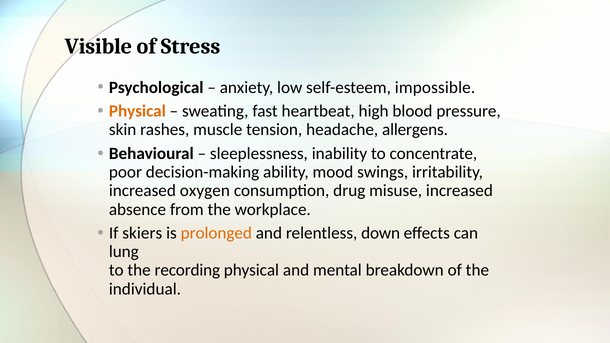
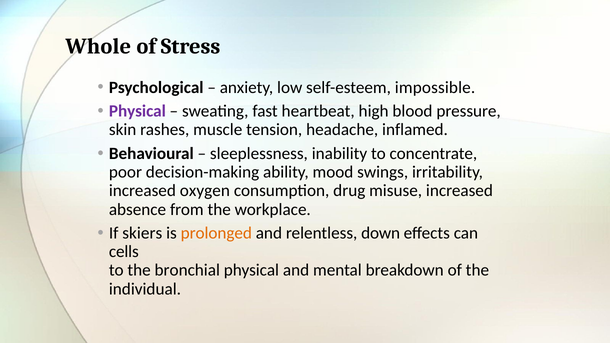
Visible: Visible -> Whole
Physical at (137, 111) colour: orange -> purple
allergens: allergens -> inflamed
lung: lung -> cells
recording: recording -> bronchial
